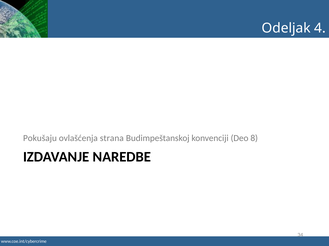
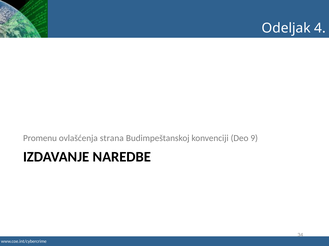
Pokušaju: Pokušaju -> Promenu
8: 8 -> 9
